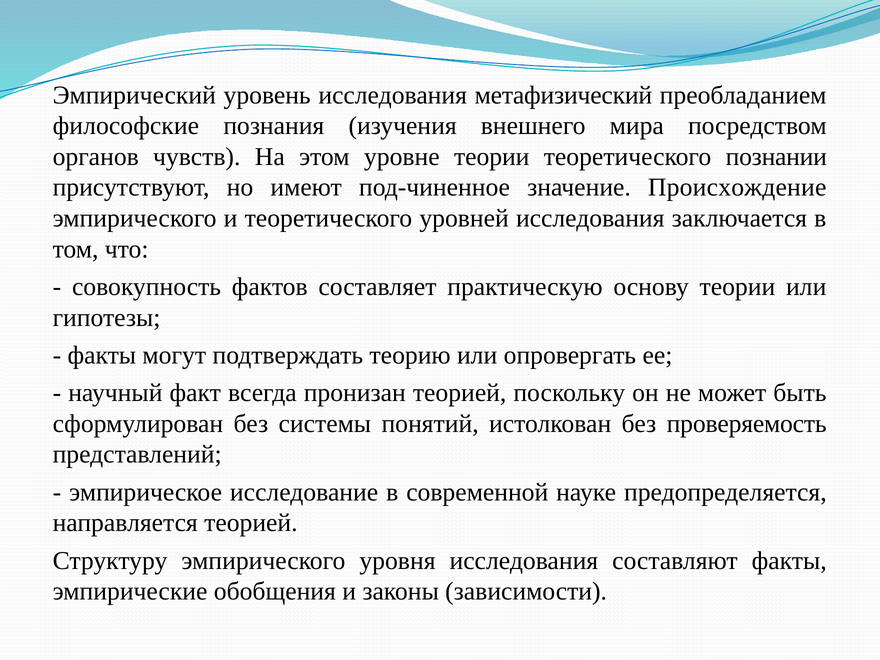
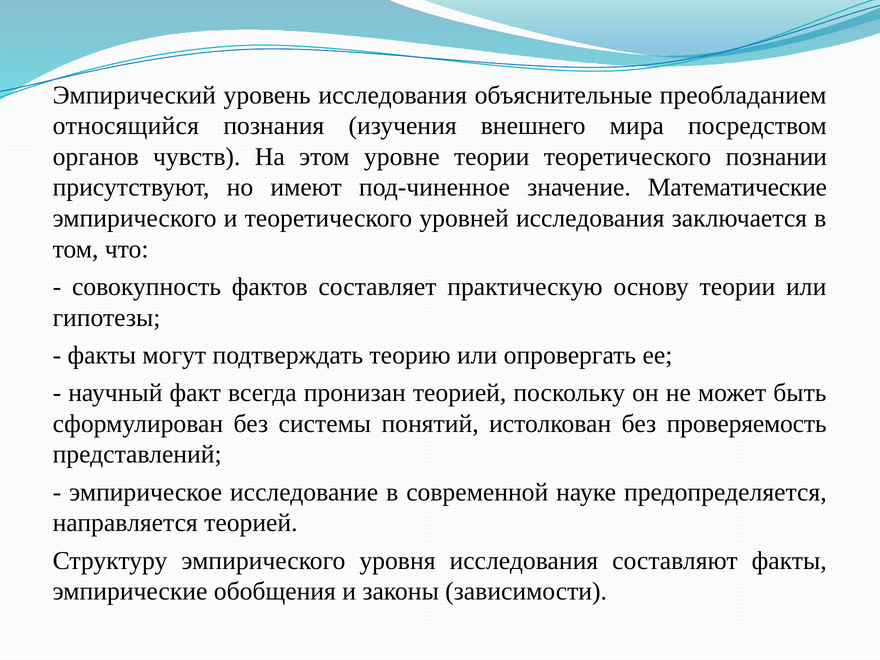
метафизический: метафизический -> объяснительные
философские: философские -> относящийся
Происхождение: Происхождение -> Математические
